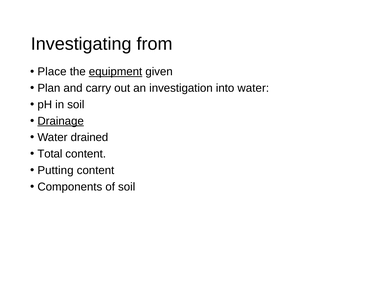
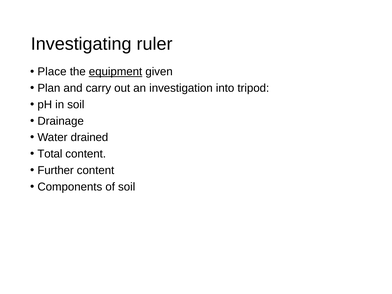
from: from -> ruler
into water: water -> tripod
Drainage underline: present -> none
Putting: Putting -> Further
